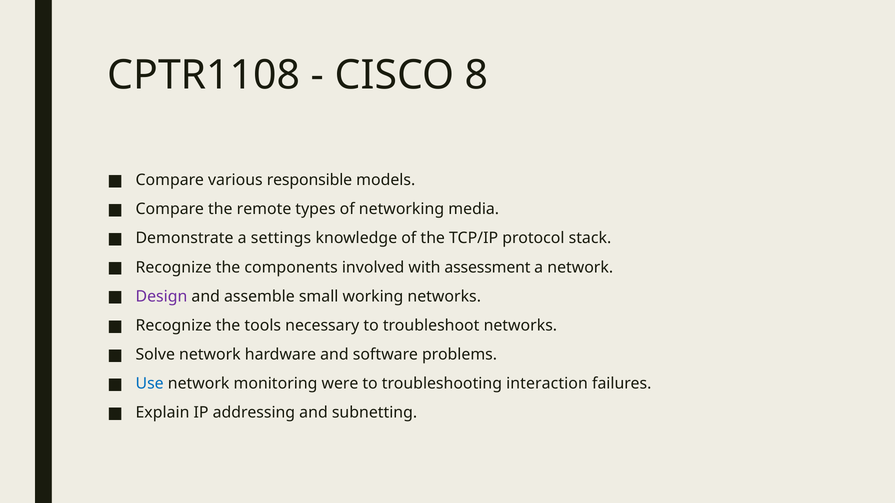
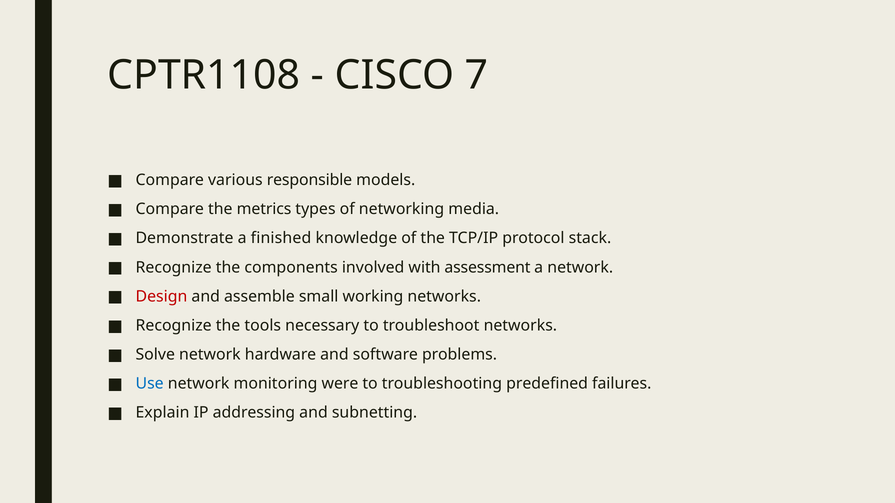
8: 8 -> 7
remote: remote -> metrics
settings: settings -> finished
Design colour: purple -> red
interaction: interaction -> predefined
